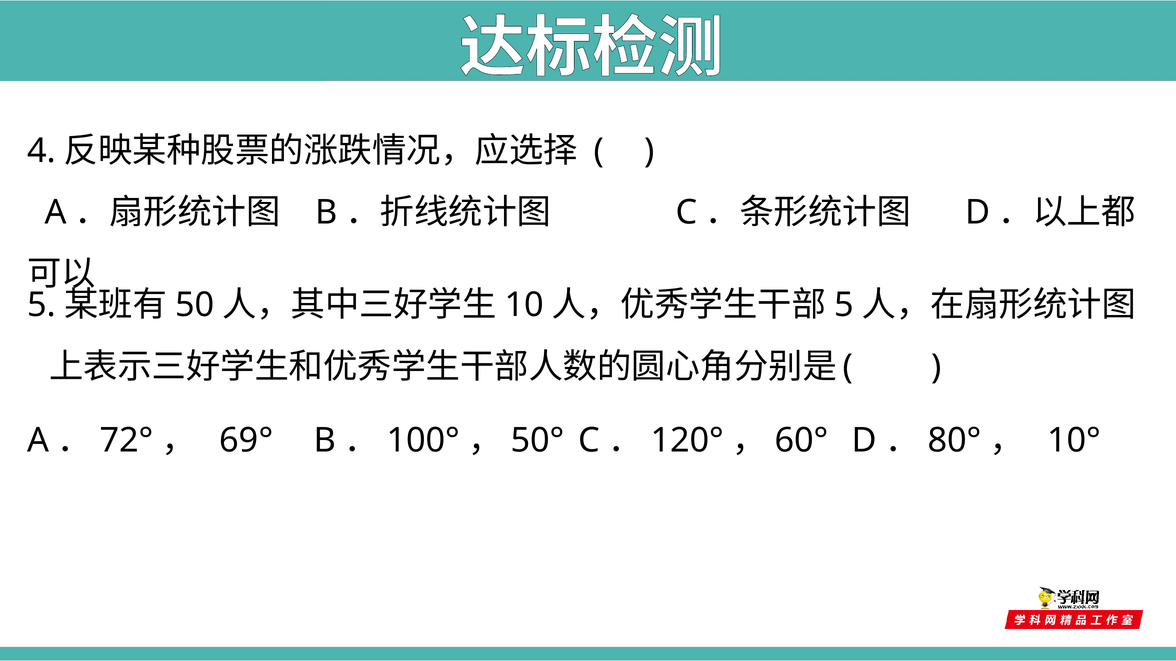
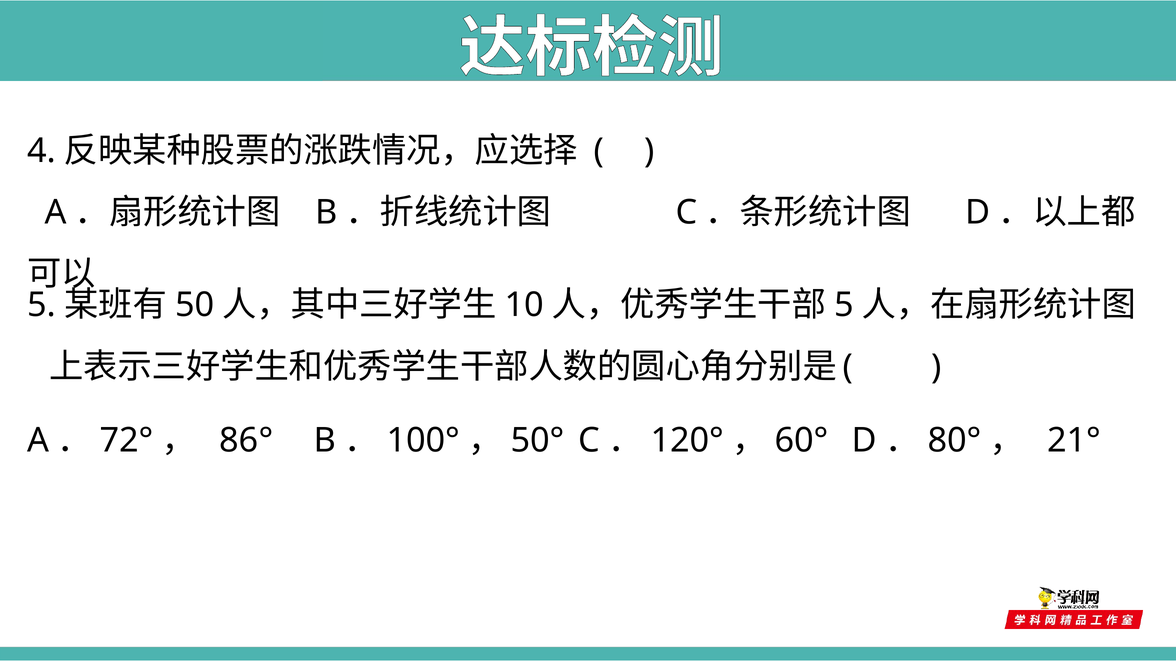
69°: 69° -> 86°
10°: 10° -> 21°
